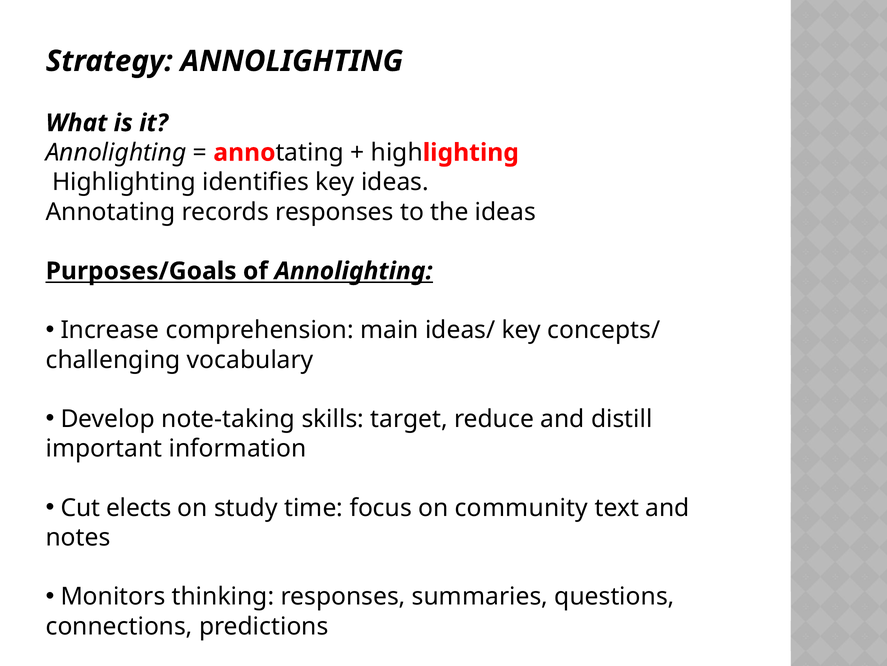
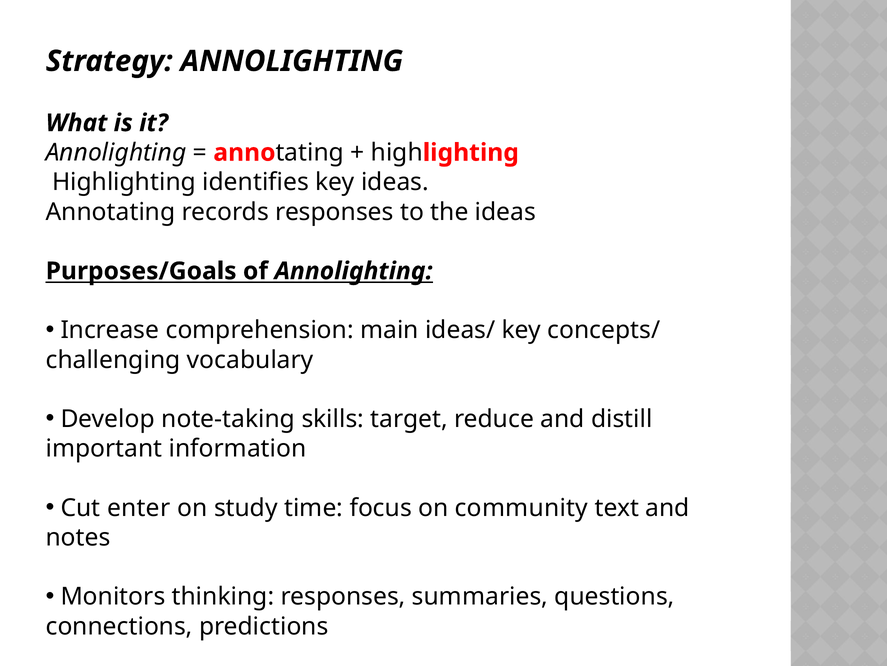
elects: elects -> enter
